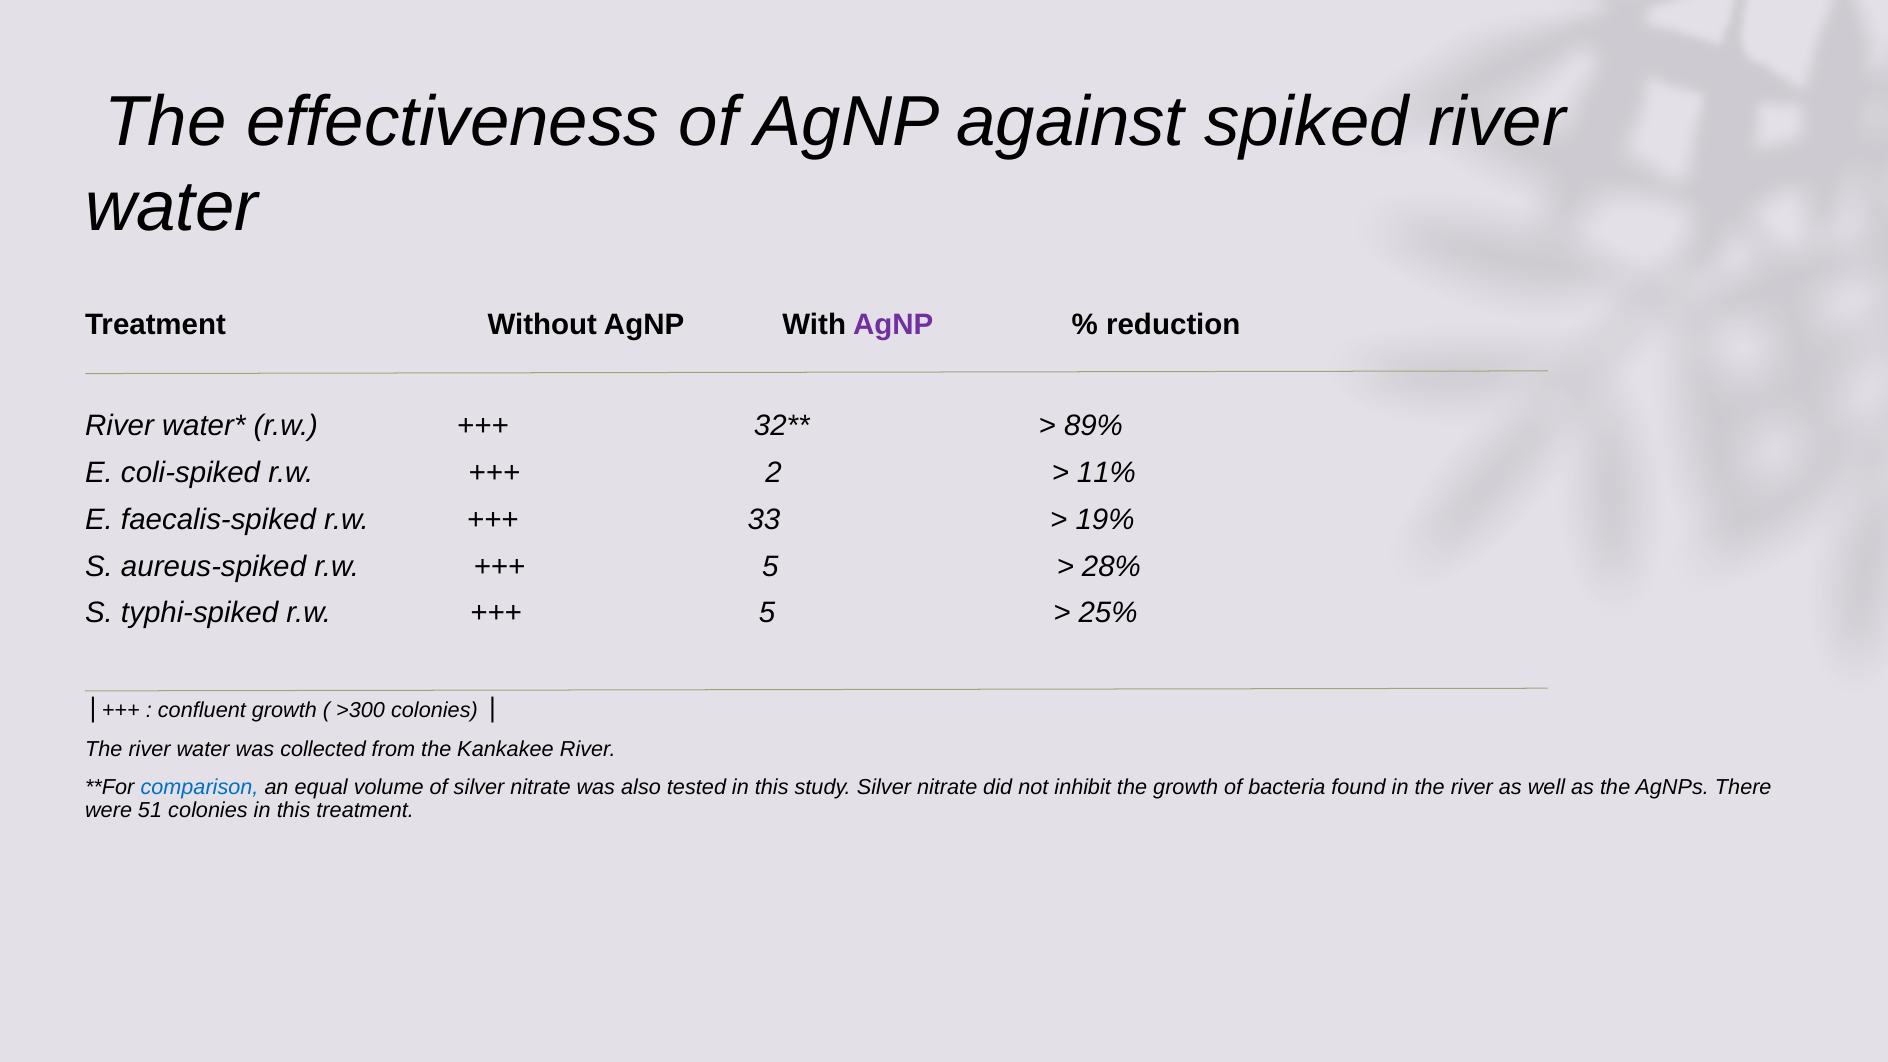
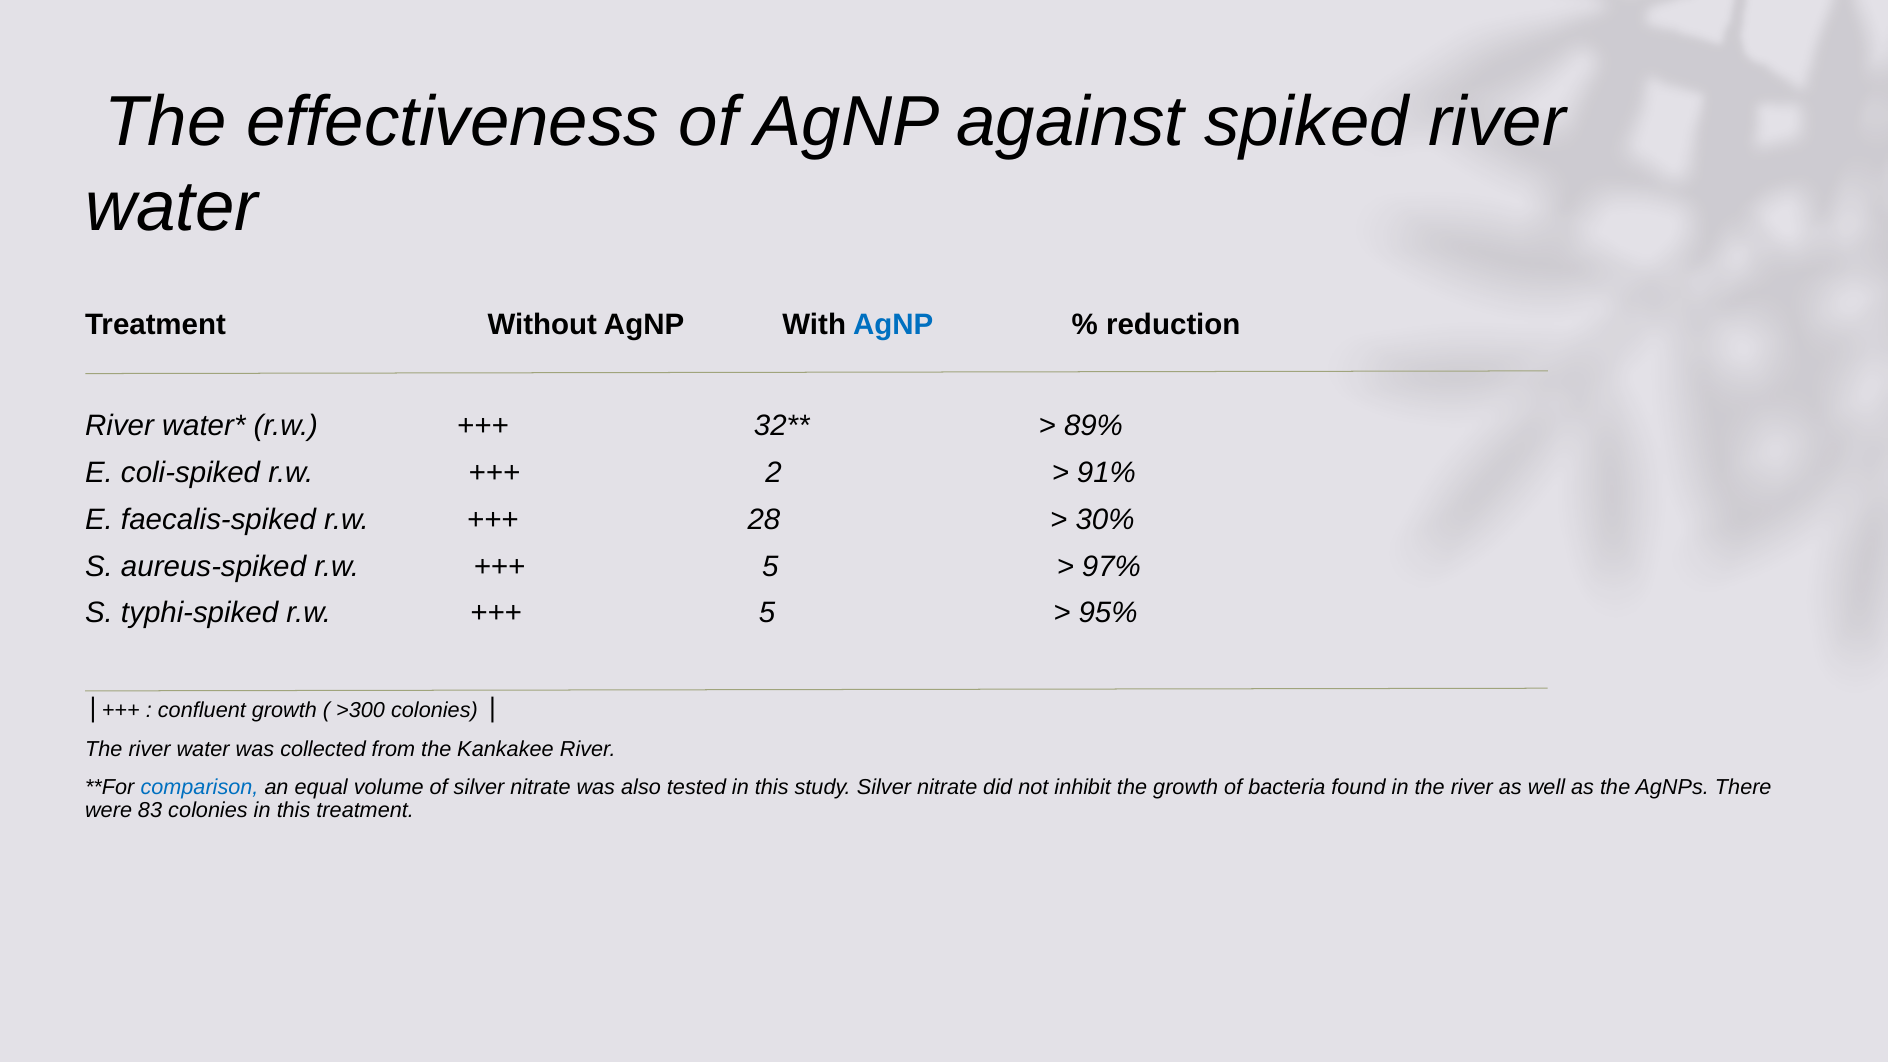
AgNP at (893, 324) colour: purple -> blue
11%: 11% -> 91%
33: 33 -> 28
19%: 19% -> 30%
28%: 28% -> 97%
25%: 25% -> 95%
51: 51 -> 83
